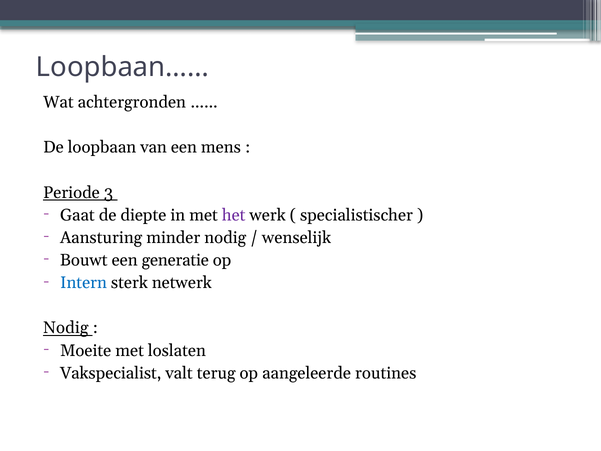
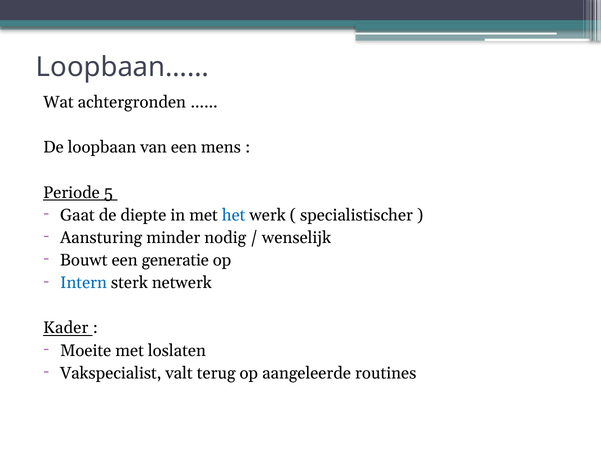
3: 3 -> 5
het colour: purple -> blue
Nodig at (66, 328): Nodig -> Kader
